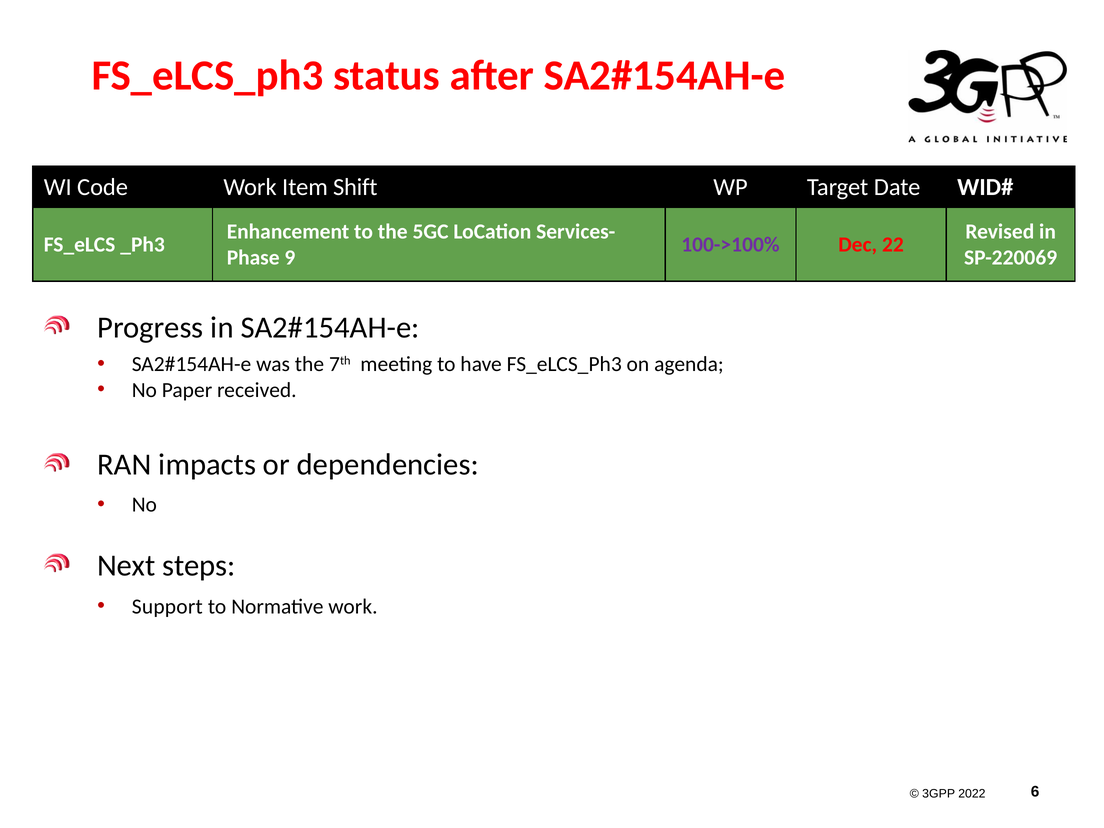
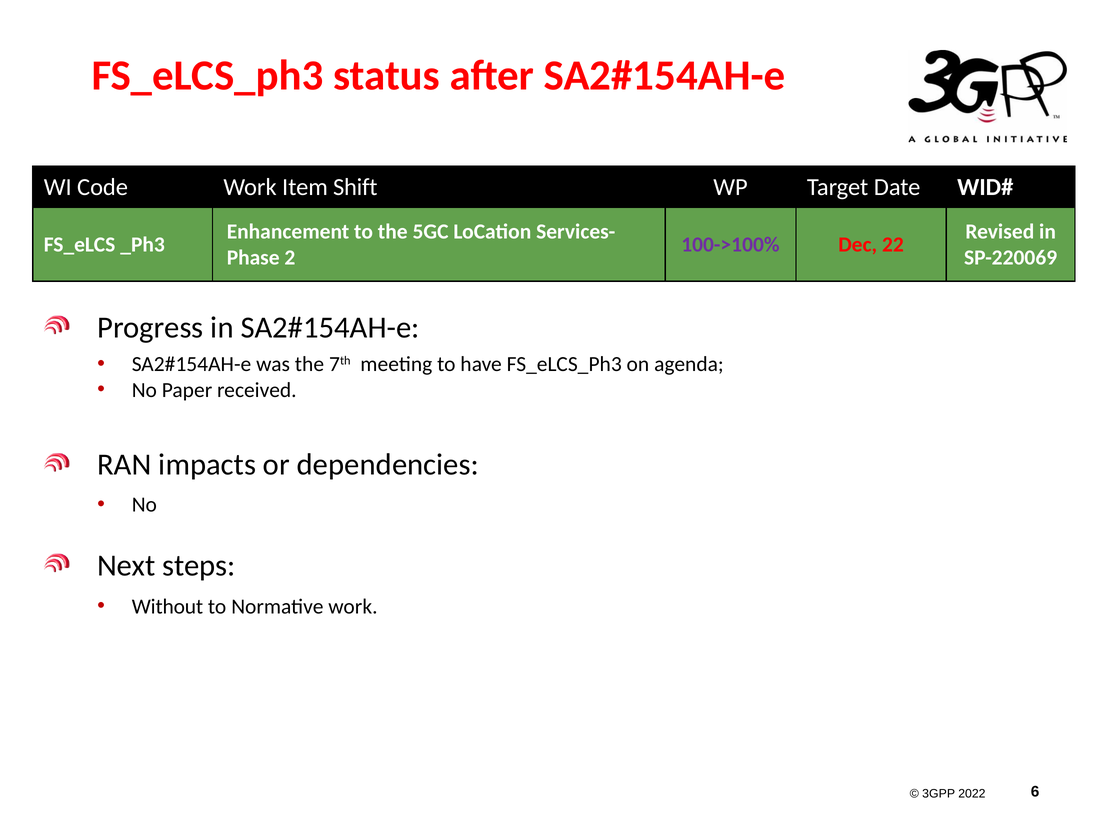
9: 9 -> 2
Support: Support -> Without
